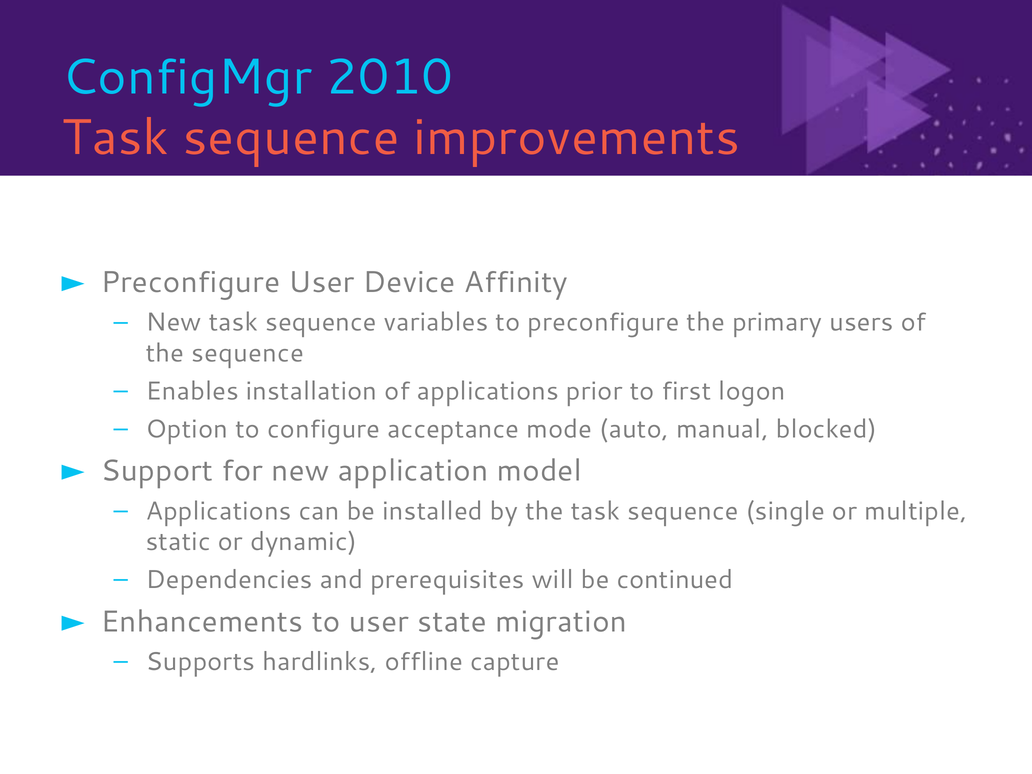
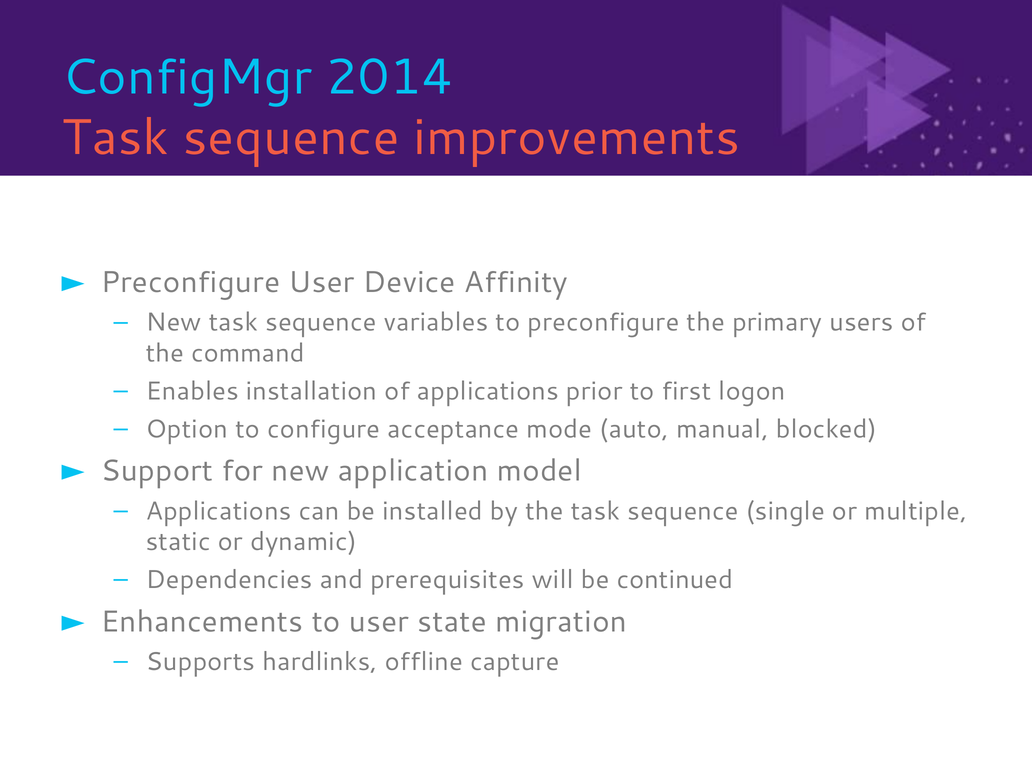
2010: 2010 -> 2014
the sequence: sequence -> command
